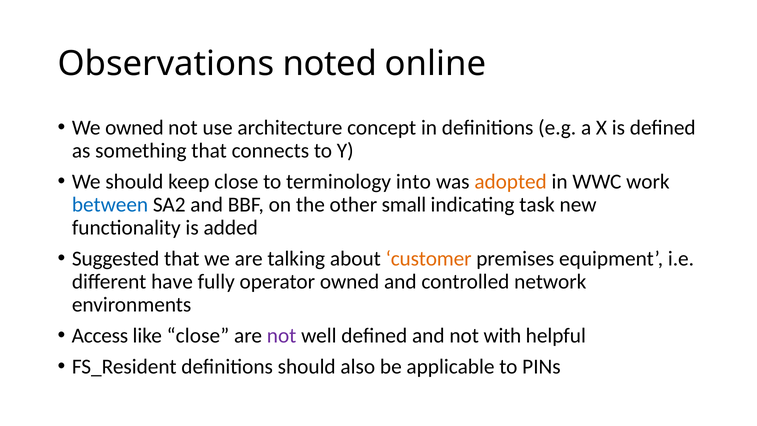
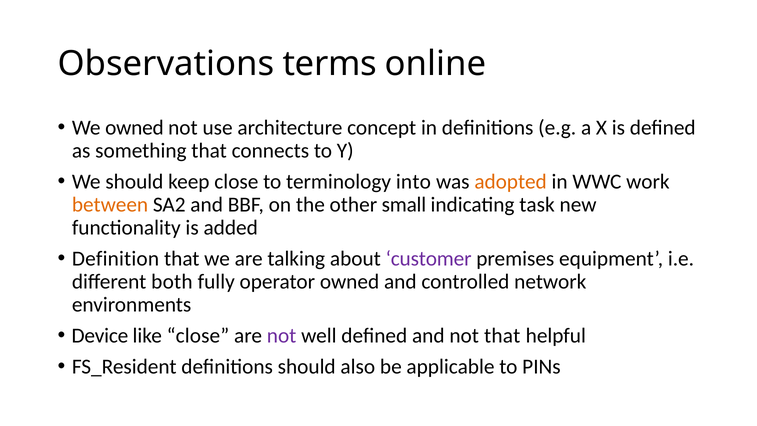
noted: noted -> terms
between colour: blue -> orange
Suggested: Suggested -> Definition
customer colour: orange -> purple
have: have -> both
Access: Access -> Device
not with: with -> that
